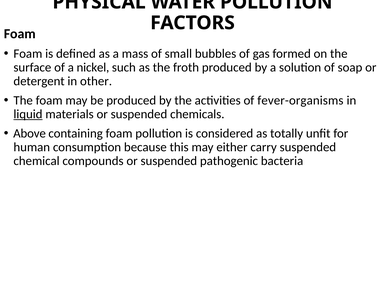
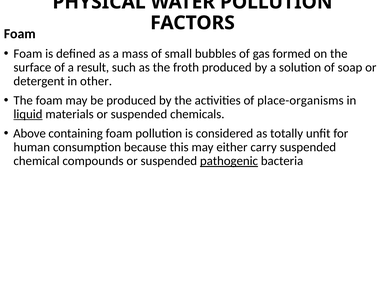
nickel: nickel -> result
fever-organisms: fever-organisms -> place-organisms
pathogenic underline: none -> present
